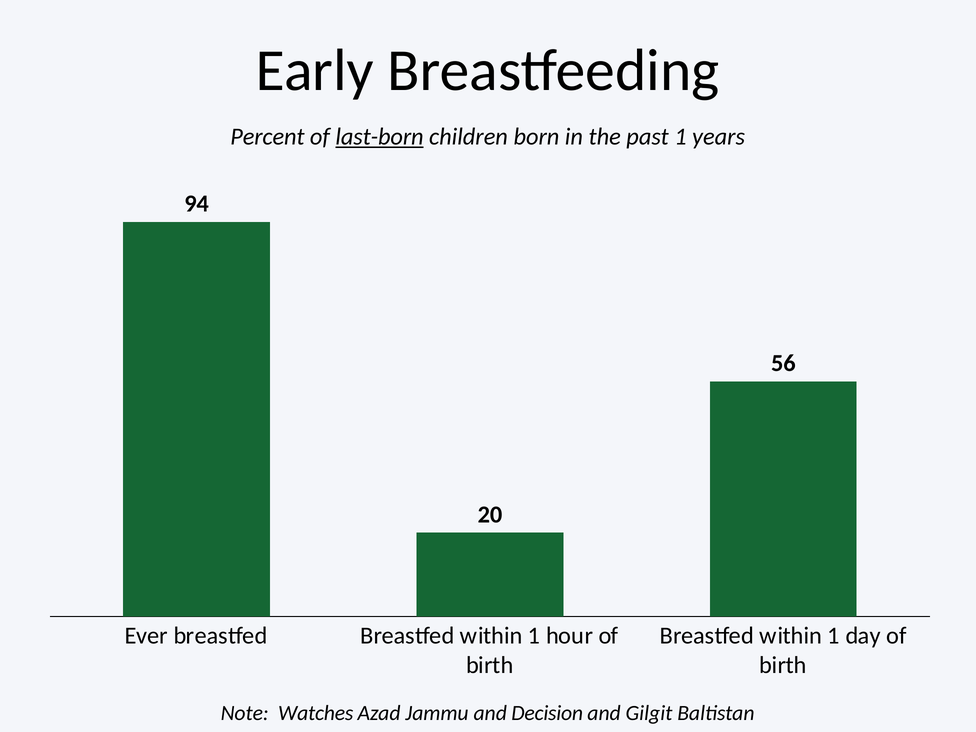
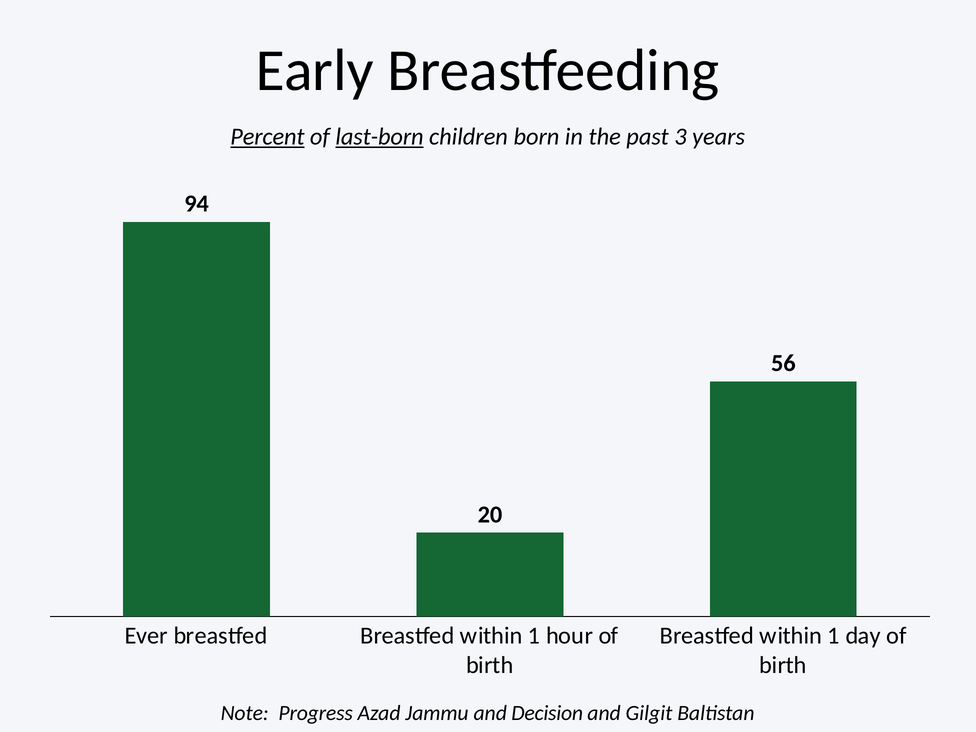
Percent underline: none -> present
past 1: 1 -> 3
Watches: Watches -> Progress
